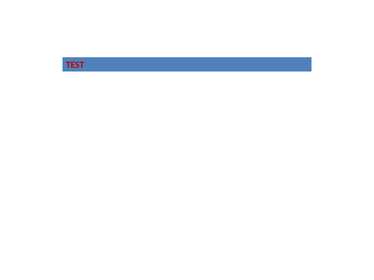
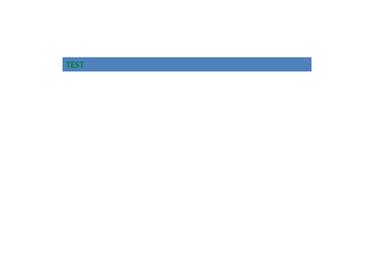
TEST colour: red -> green
